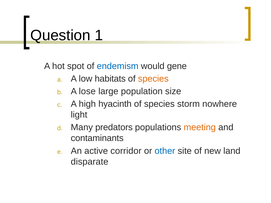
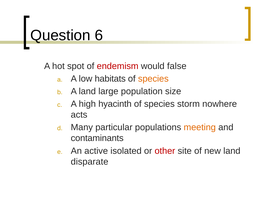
1: 1 -> 6
endemism colour: blue -> red
gene: gene -> false
A lose: lose -> land
light: light -> acts
predators: predators -> particular
corridor: corridor -> isolated
other colour: blue -> red
